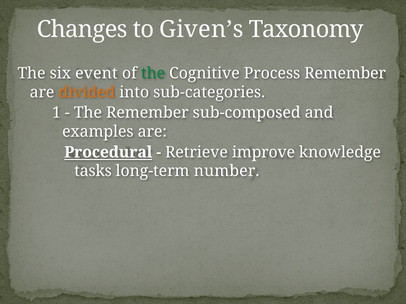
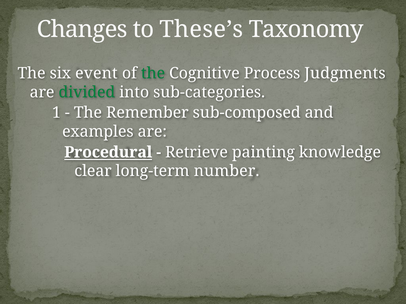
Given’s: Given’s -> These’s
Process Remember: Remember -> Judgments
divided colour: orange -> green
improve: improve -> painting
tasks: tasks -> clear
